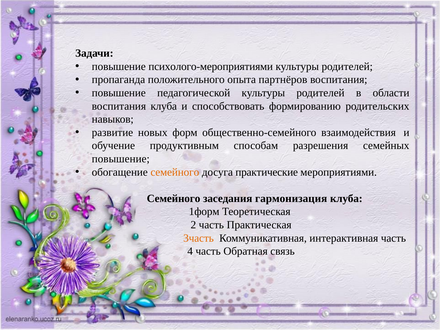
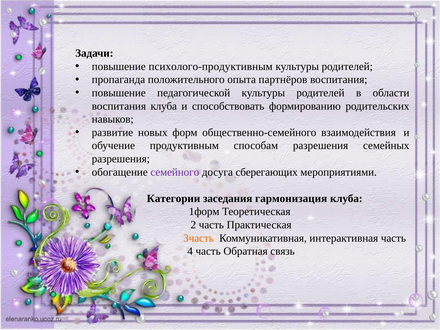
психолого-мероприятиями: психолого-мероприятиями -> психолого-продуктивным
повышение at (121, 159): повышение -> разрешения
семейного at (175, 172) colour: orange -> purple
практические: практические -> сберегающих
Семейного at (174, 198): Семейного -> Категории
